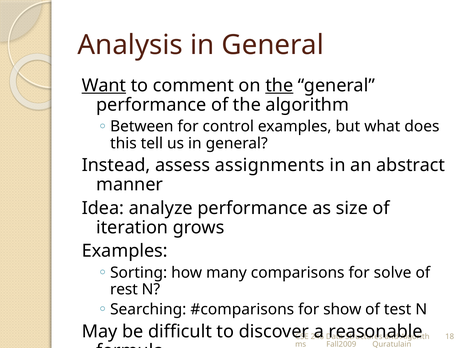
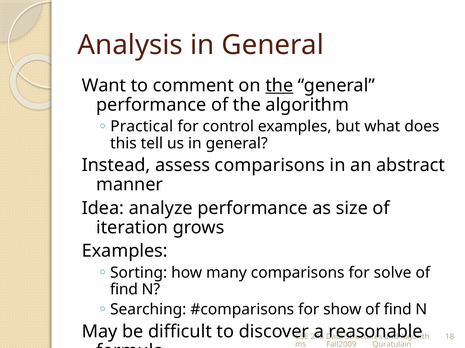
Want underline: present -> none
Between: Between -> Practical
assess assignments: assignments -> comparisons
rest at (124, 290): rest -> find
test at (398, 310): test -> find
